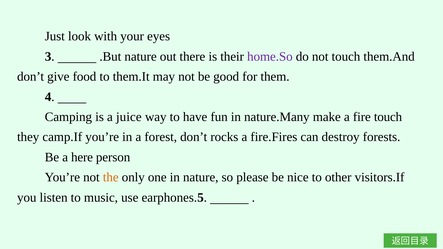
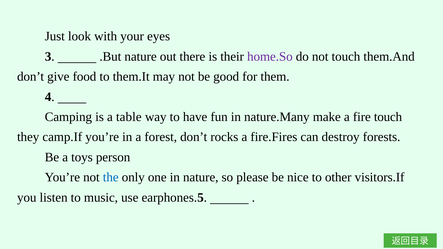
juice: juice -> table
here: here -> toys
the colour: orange -> blue
